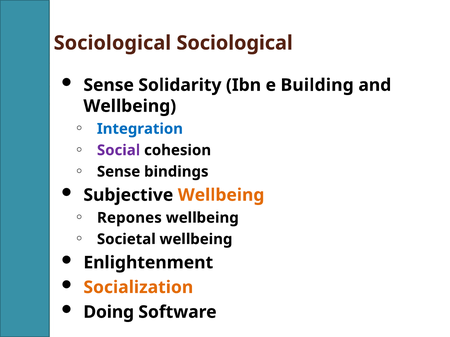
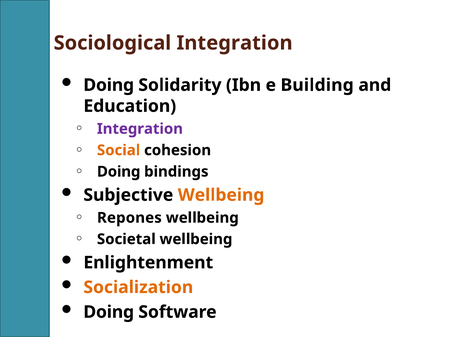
Sociological Sociological: Sociological -> Integration
Sense at (109, 85): Sense -> Doing
Wellbeing at (130, 106): Wellbeing -> Education
Integration at (140, 129) colour: blue -> purple
Social colour: purple -> orange
Sense at (119, 172): Sense -> Doing
